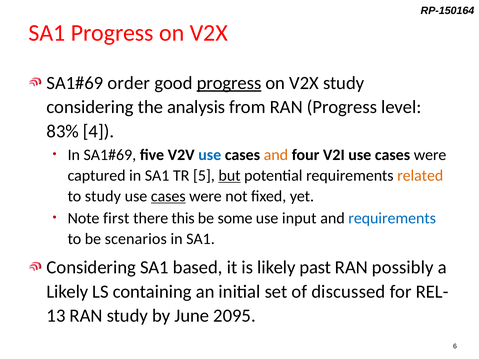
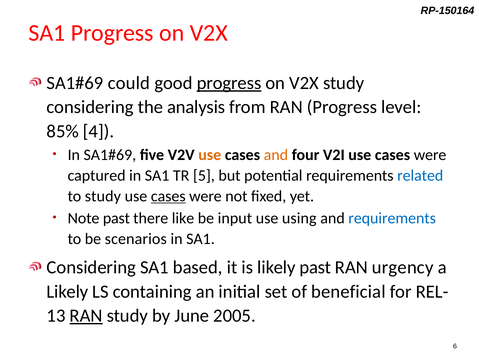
order: order -> could
83%: 83% -> 85%
use at (210, 155) colour: blue -> orange
but underline: present -> none
related colour: orange -> blue
Note first: first -> past
this: this -> like
some: some -> input
input: input -> using
possibly: possibly -> urgency
discussed: discussed -> beneficial
RAN at (86, 316) underline: none -> present
2095: 2095 -> 2005
